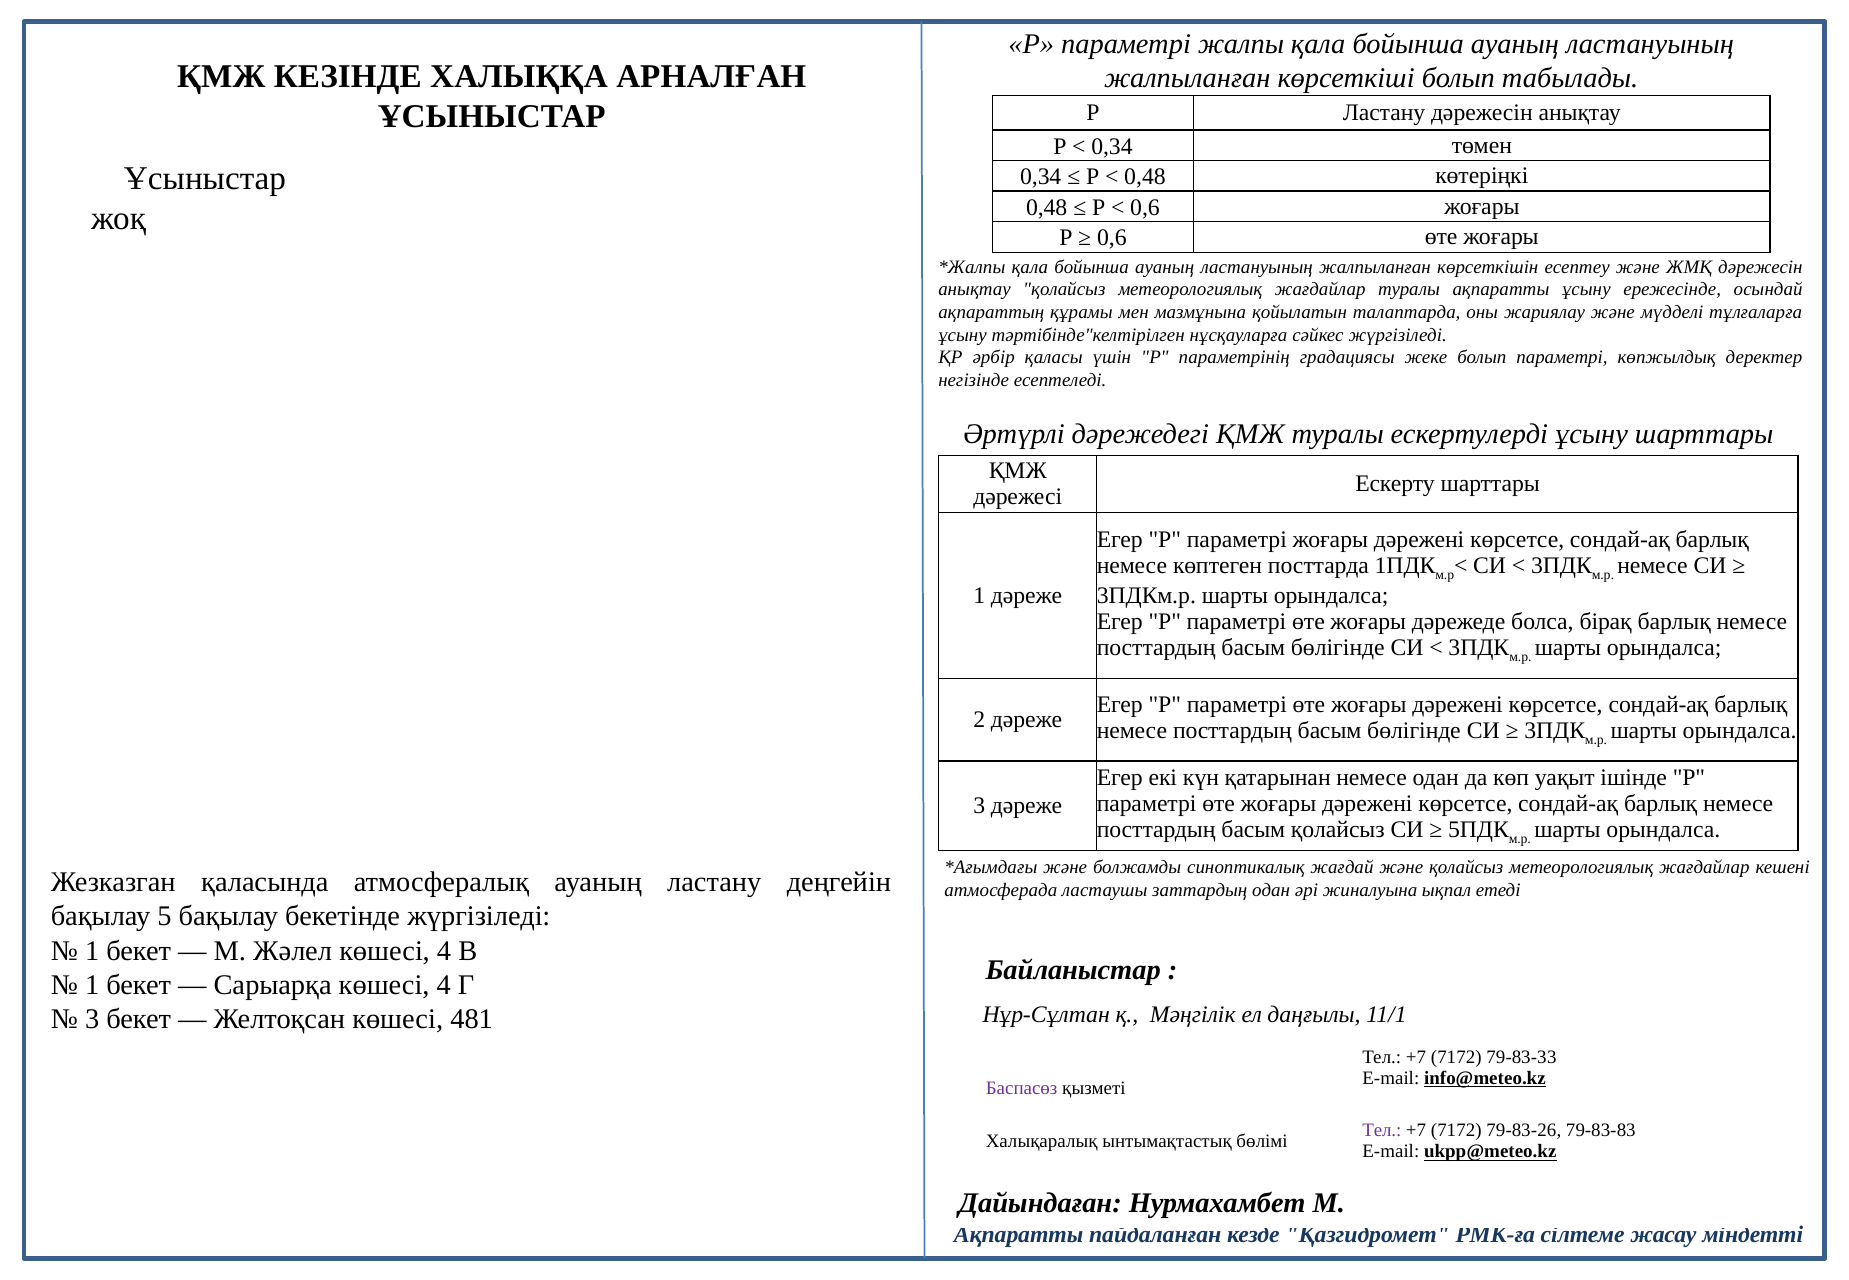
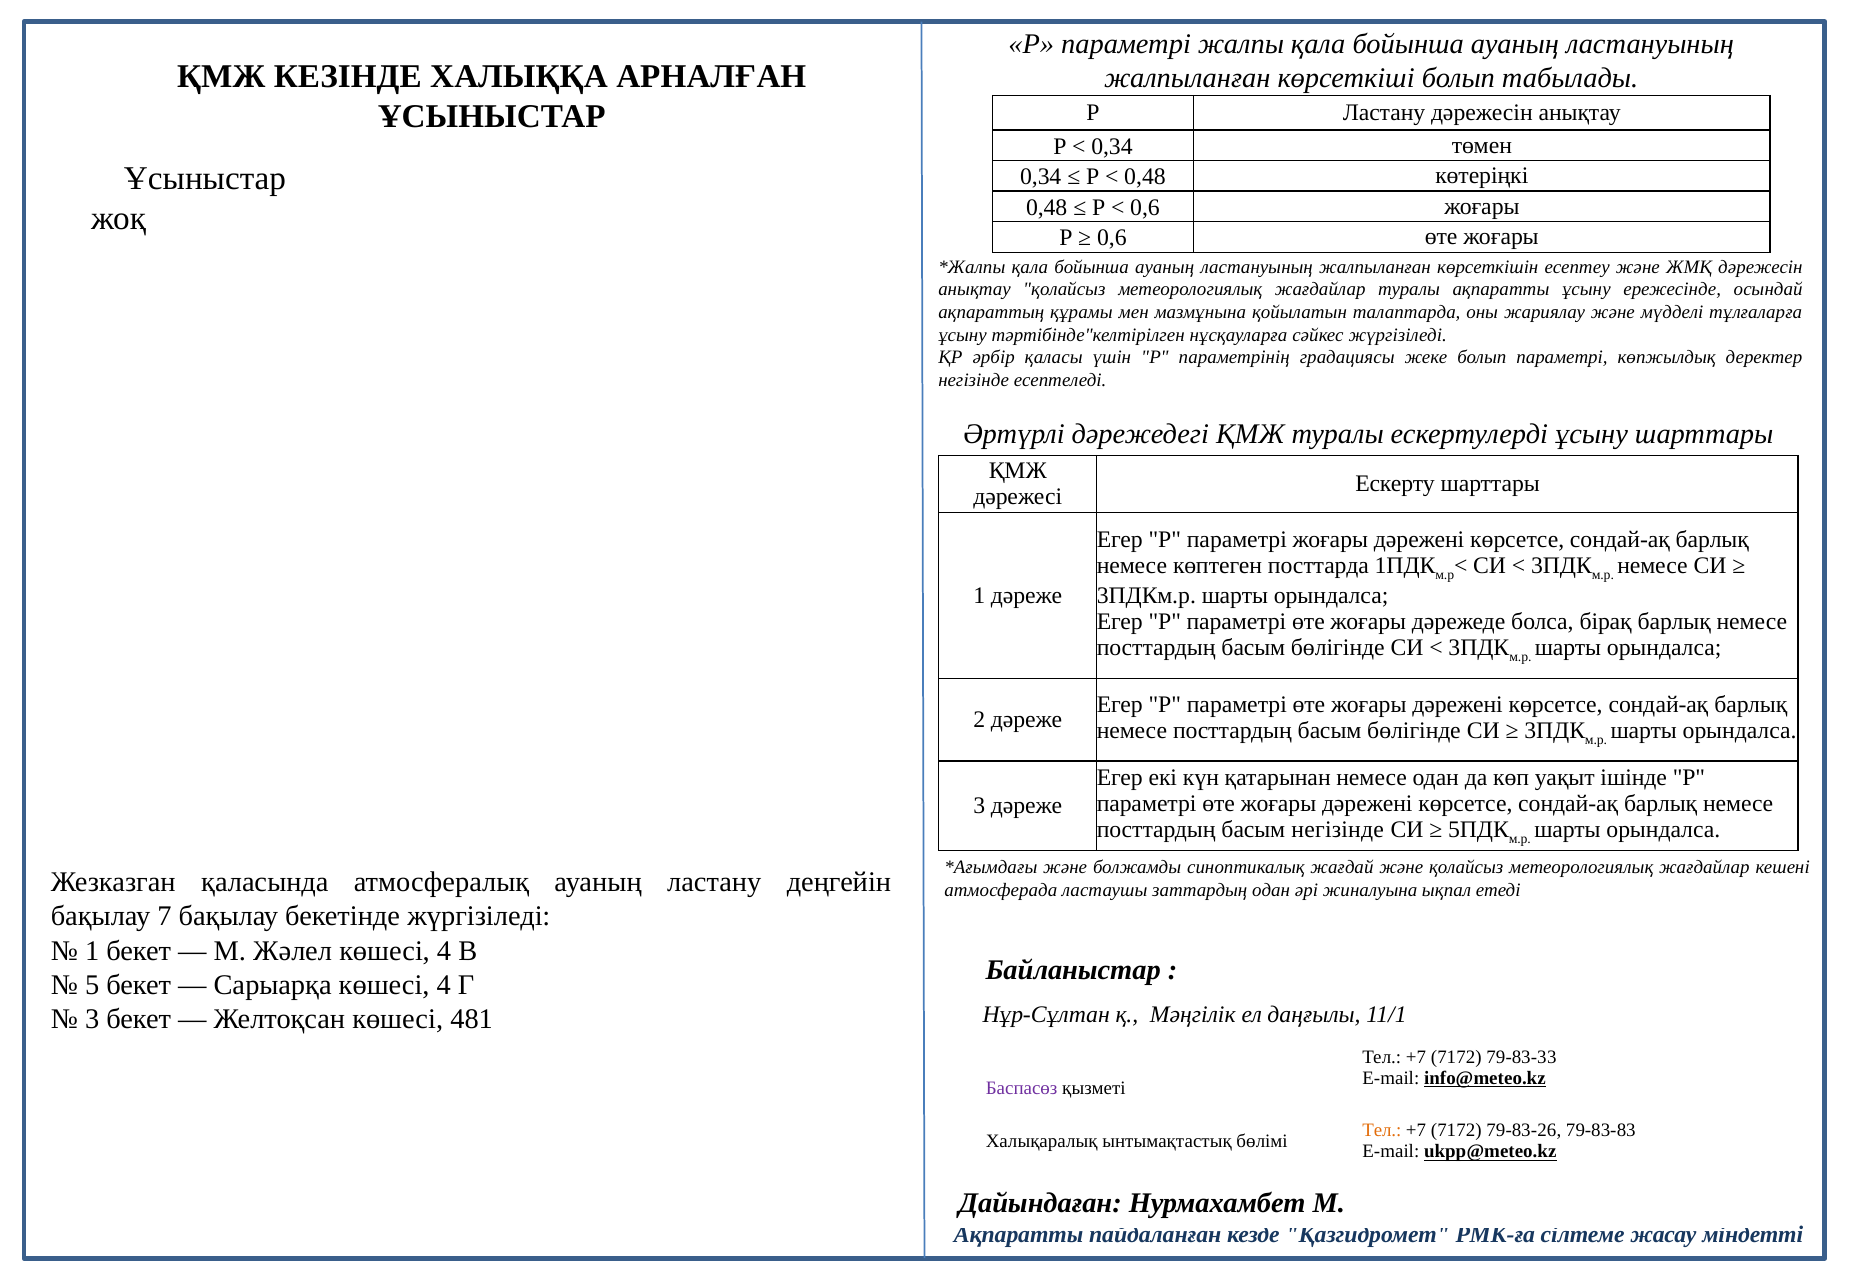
басым қолайсыз: қолайсыз -> негізінде
5: 5 -> 7
1 at (92, 985): 1 -> 5
Тел at (1382, 1131) colour: purple -> orange
